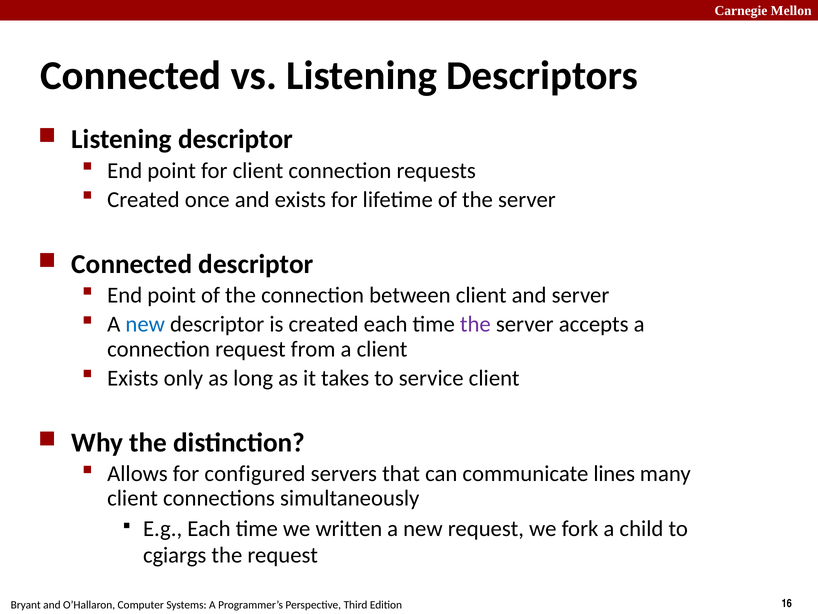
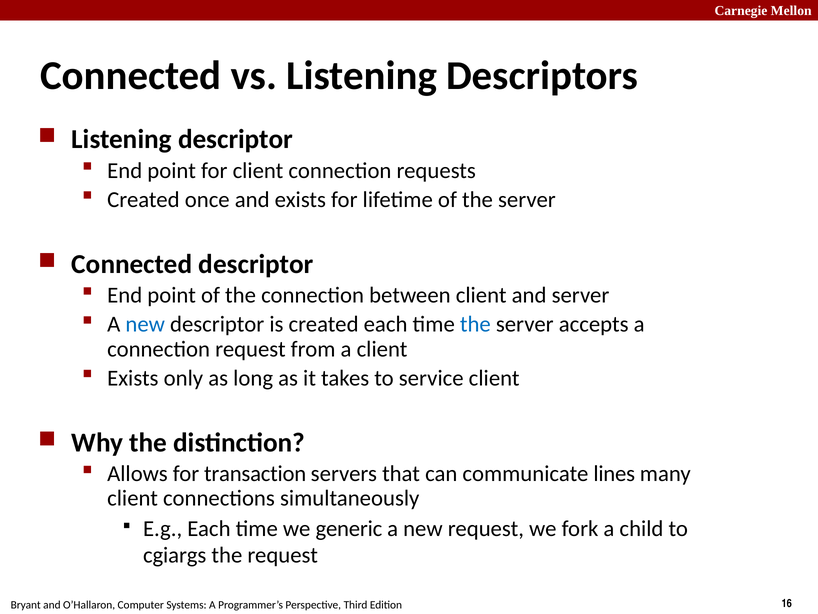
the at (475, 324) colour: purple -> blue
configured: configured -> transaction
written: written -> generic
